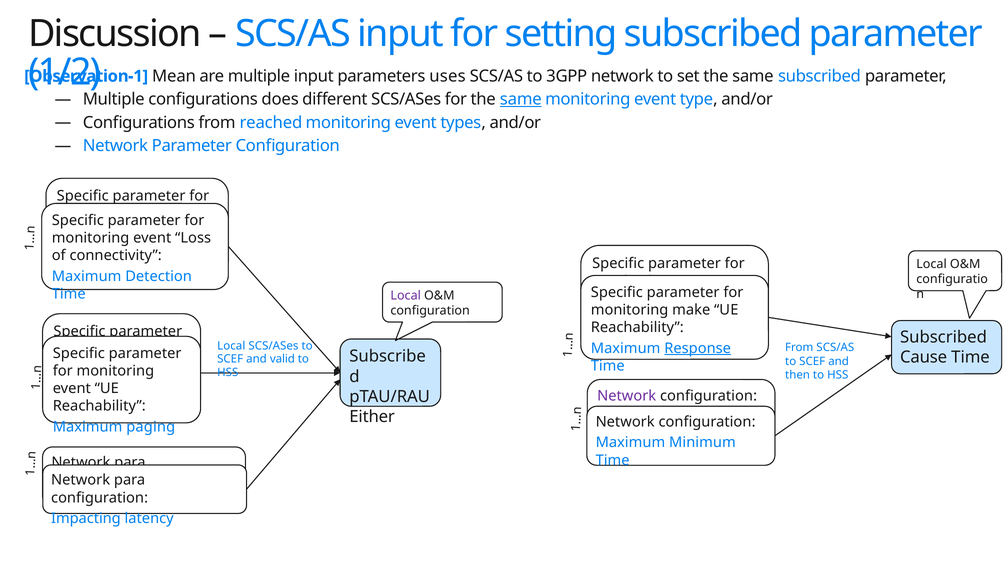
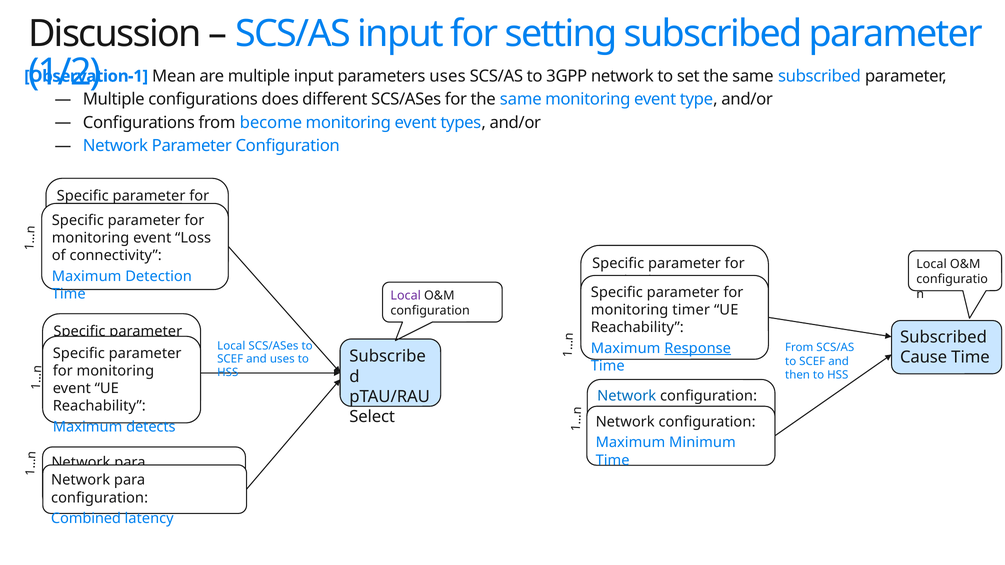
same at (521, 99) underline: present -> none
reached: reached -> become
make: make -> timer
and valid: valid -> uses
Network at (627, 396) colour: purple -> blue
Either: Either -> Select
paging: paging -> detects
Impacting: Impacting -> Combined
